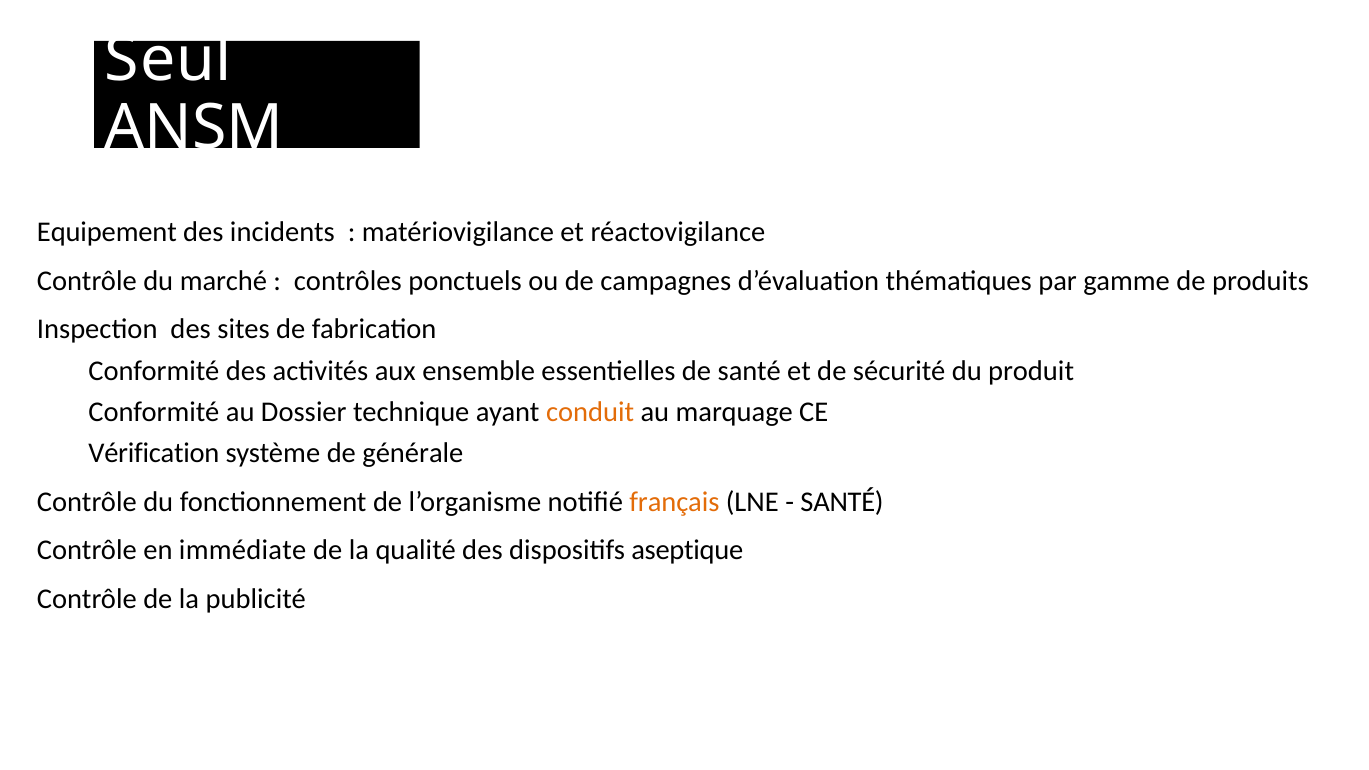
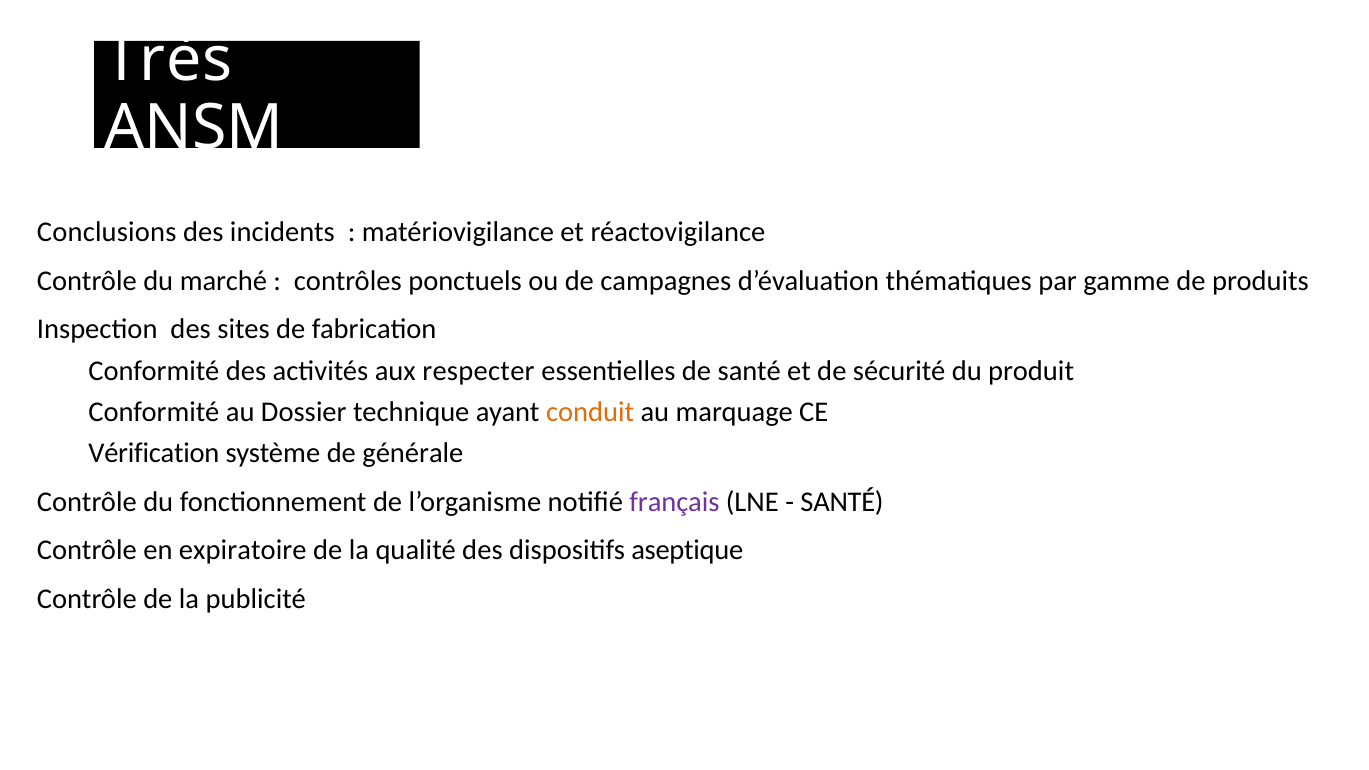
Seul: Seul -> Très
Equipement: Equipement -> Conclusions
ensemble: ensemble -> respecter
français colour: orange -> purple
immédiate: immédiate -> expiratoire
